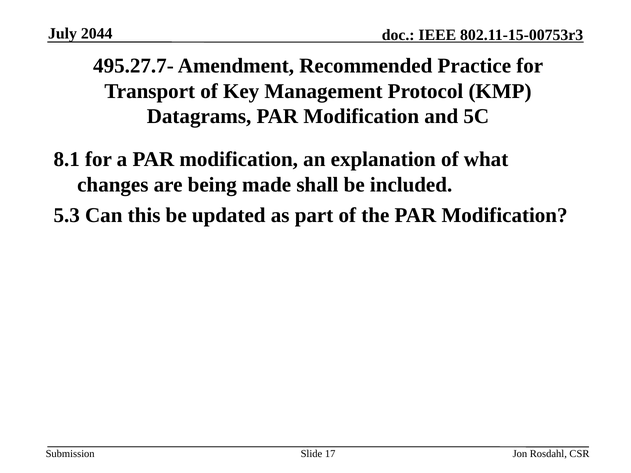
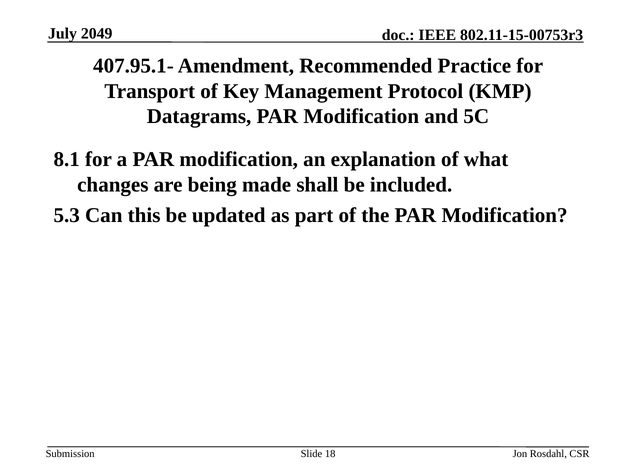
2044: 2044 -> 2049
495.27.7-: 495.27.7- -> 407.95.1-
17: 17 -> 18
